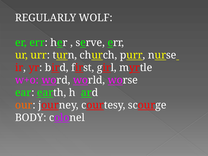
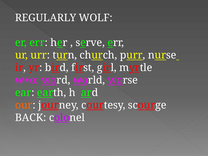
BODY: BODY -> BACK
